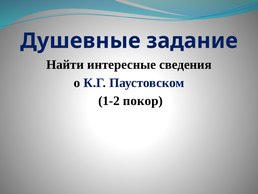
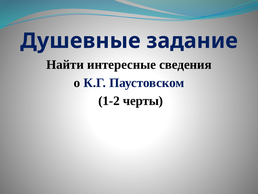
покор: покор -> черты
